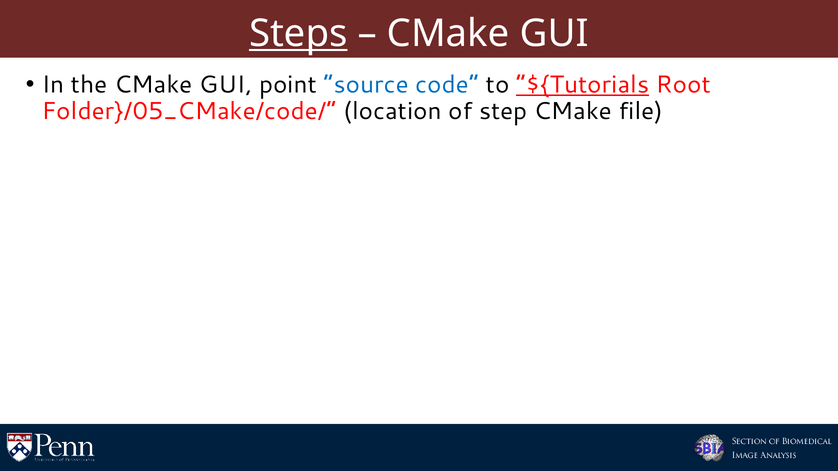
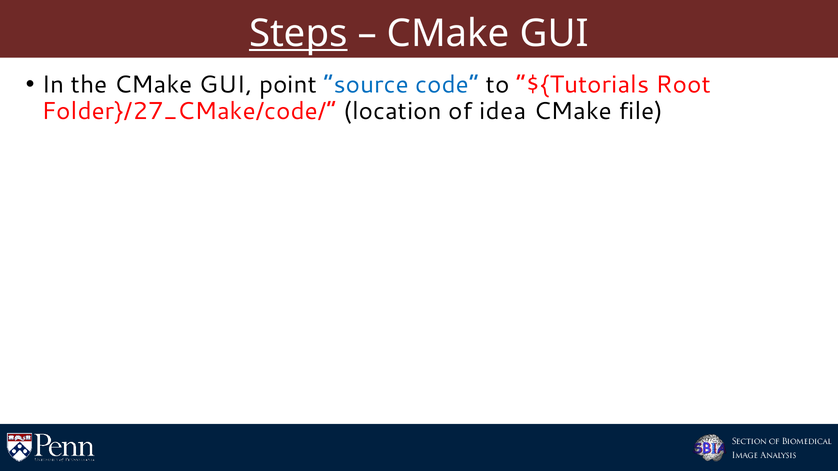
${Tutorials underline: present -> none
Folder}/05_CMake/code/: Folder}/05_CMake/code/ -> Folder}/27_CMake/code/
step: step -> idea
